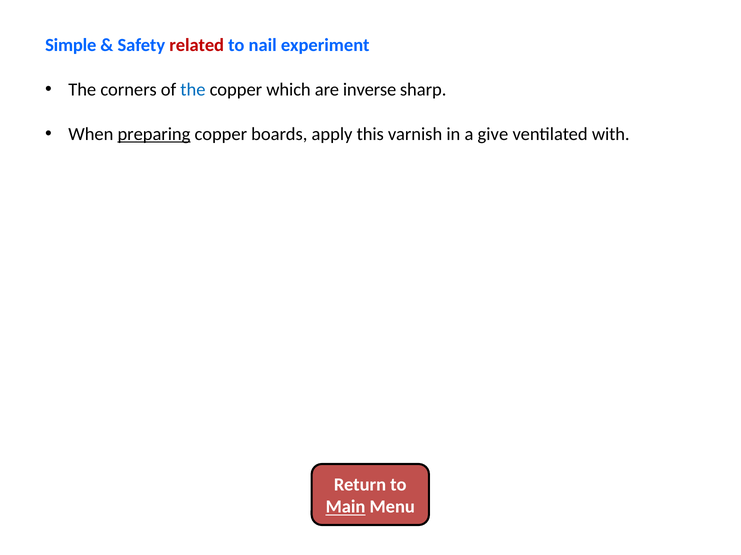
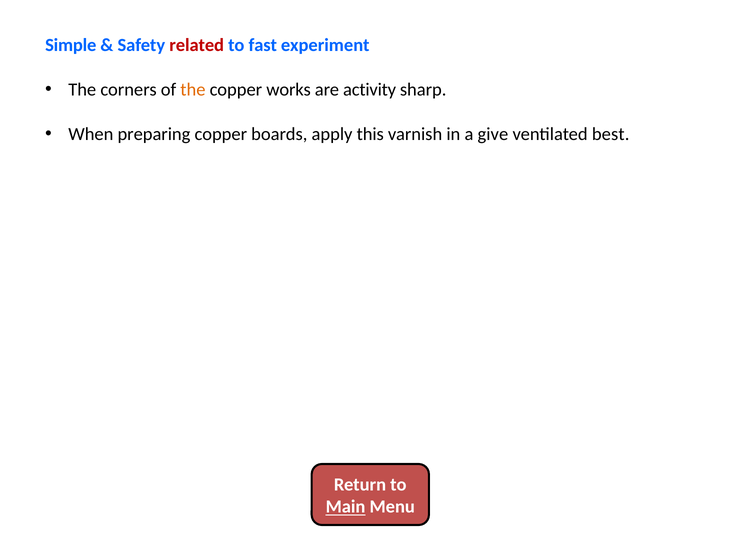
nail: nail -> fast
the at (193, 90) colour: blue -> orange
which: which -> works
inverse: inverse -> activity
preparing underline: present -> none
with: with -> best
